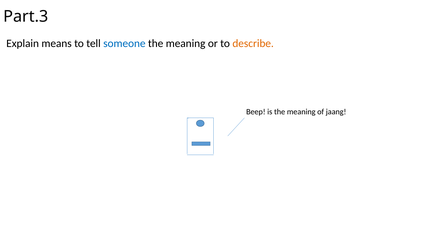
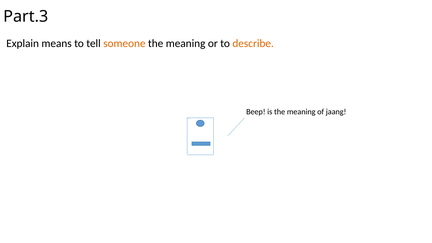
someone colour: blue -> orange
